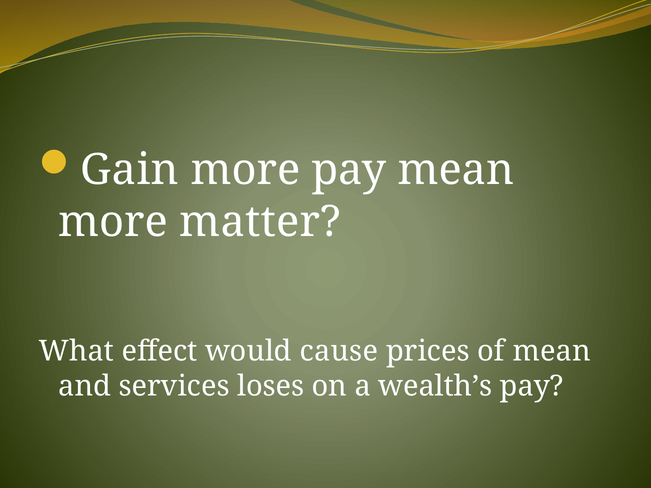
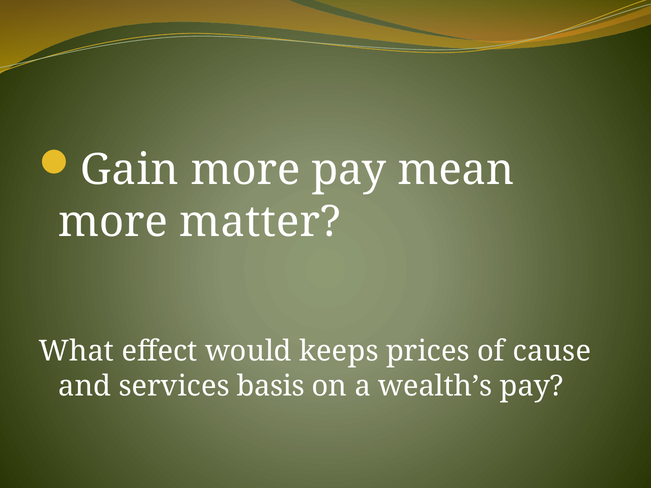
cause: cause -> keeps
of mean: mean -> cause
loses: loses -> basis
